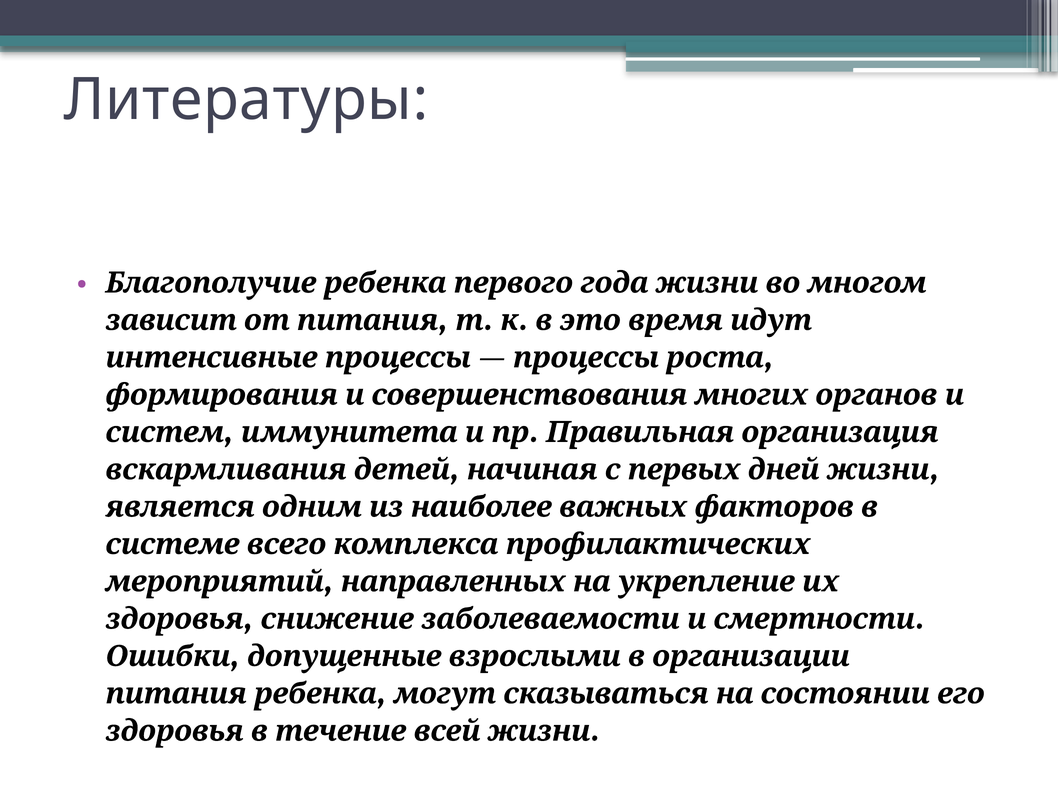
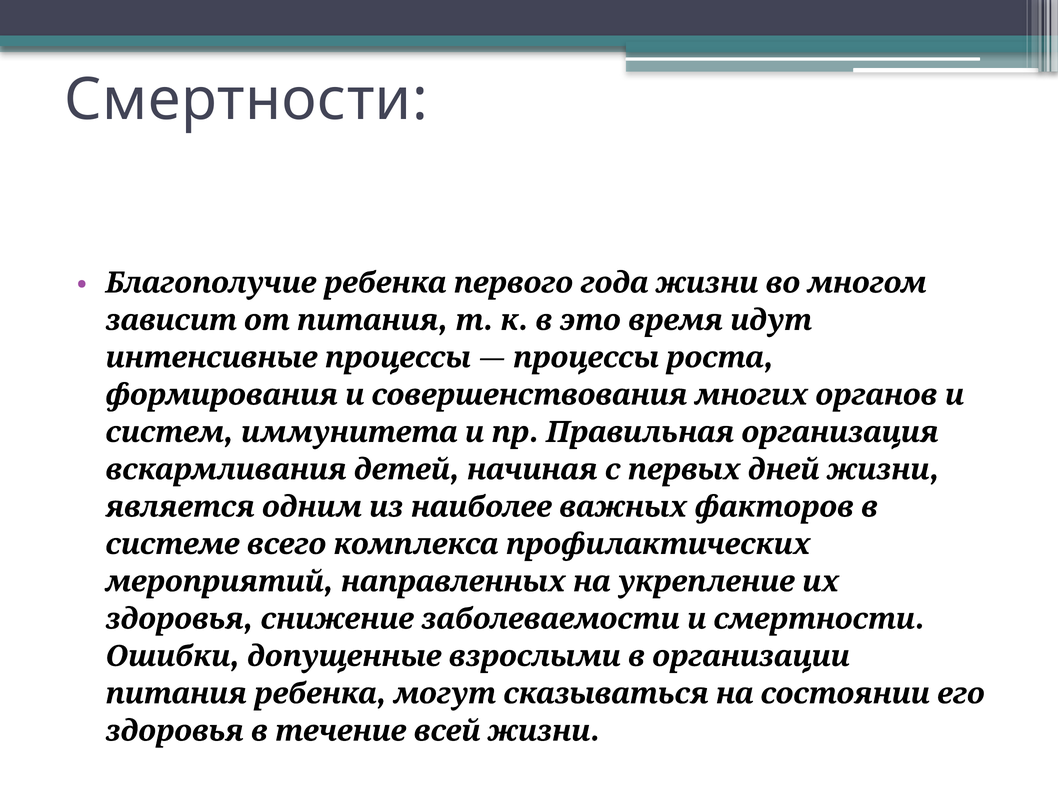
Литературы at (246, 100): Литературы -> Смертности
